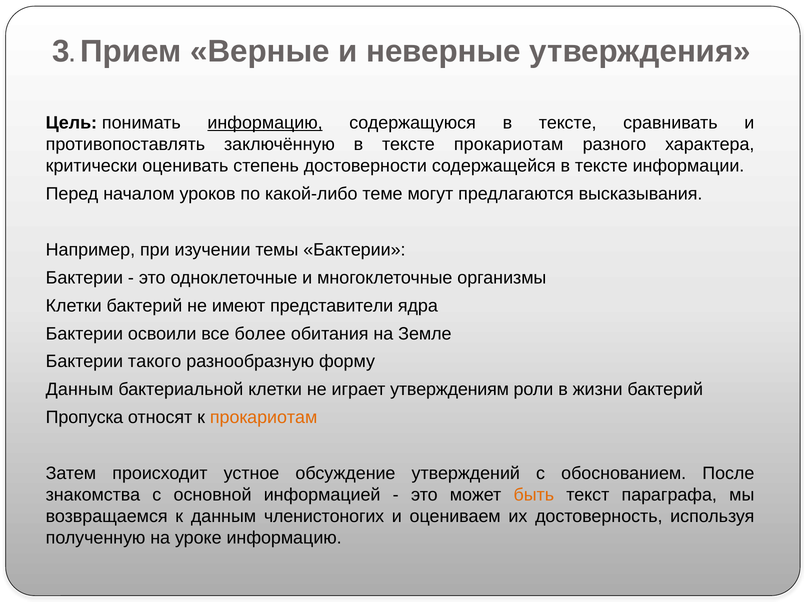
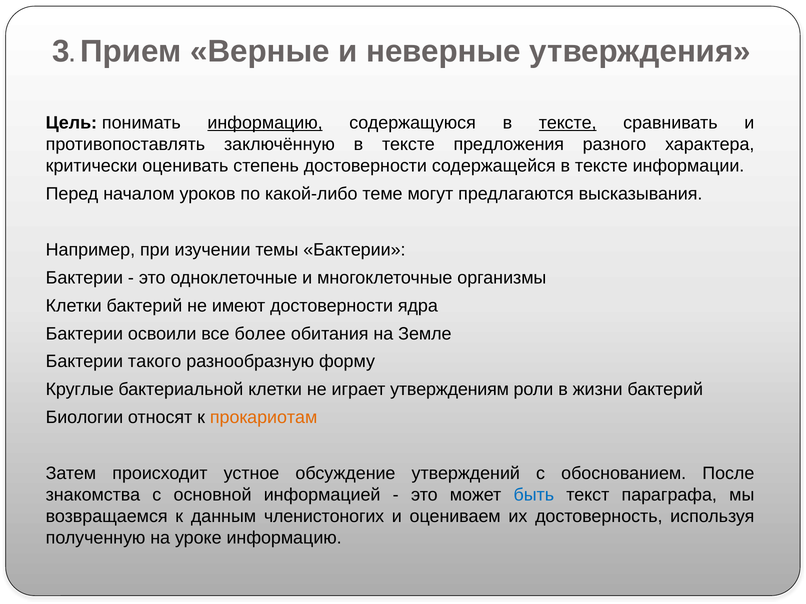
тексте at (568, 123) underline: none -> present
тексте прокариотам: прокариотам -> предложения
имеют представители: представители -> достоверности
Данным at (80, 390): Данным -> Круглые
Пропуска: Пропуска -> Биологии
быть colour: orange -> blue
